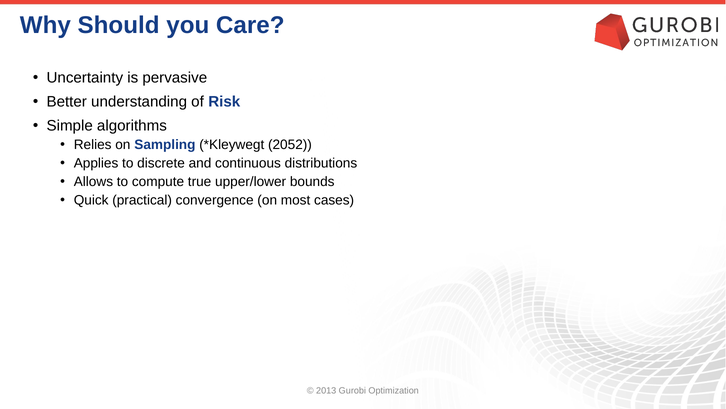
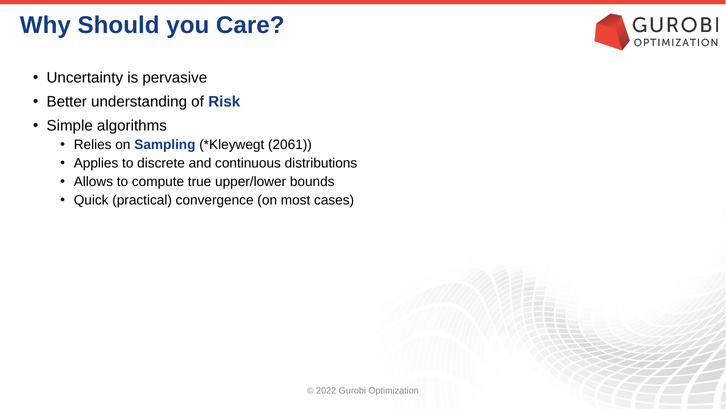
2052: 2052 -> 2061
2013: 2013 -> 2022
